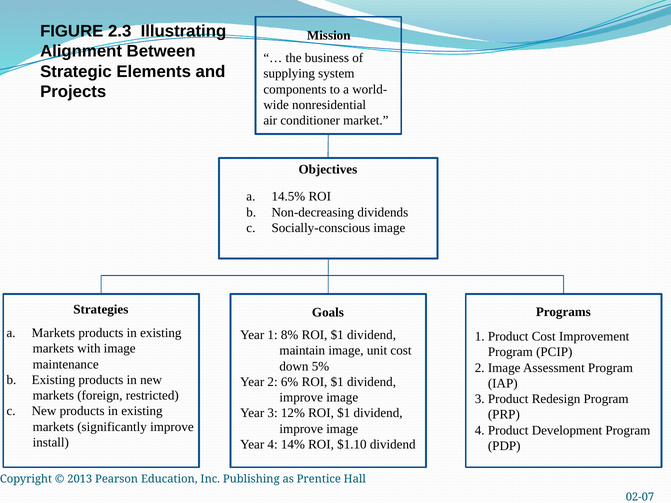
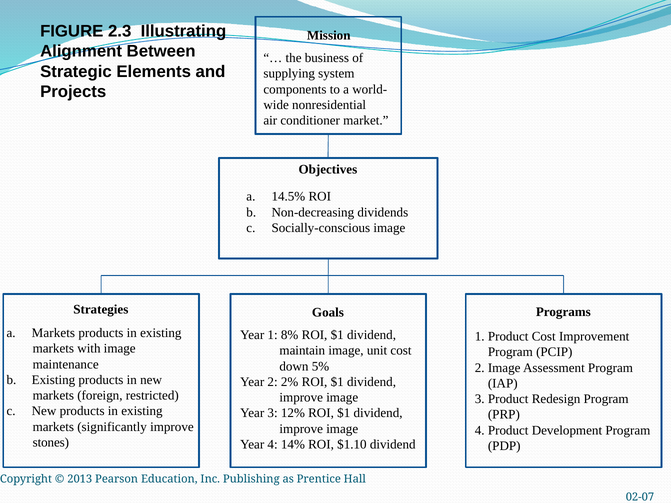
6%: 6% -> 2%
install: install -> stones
